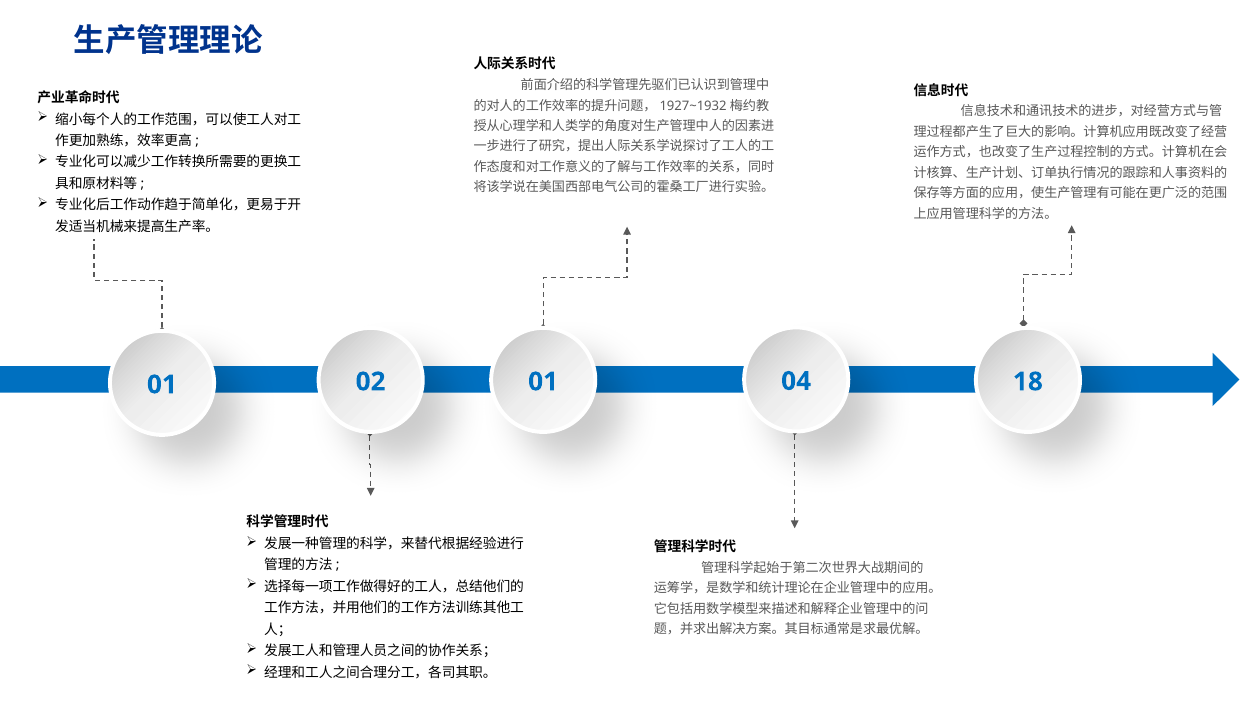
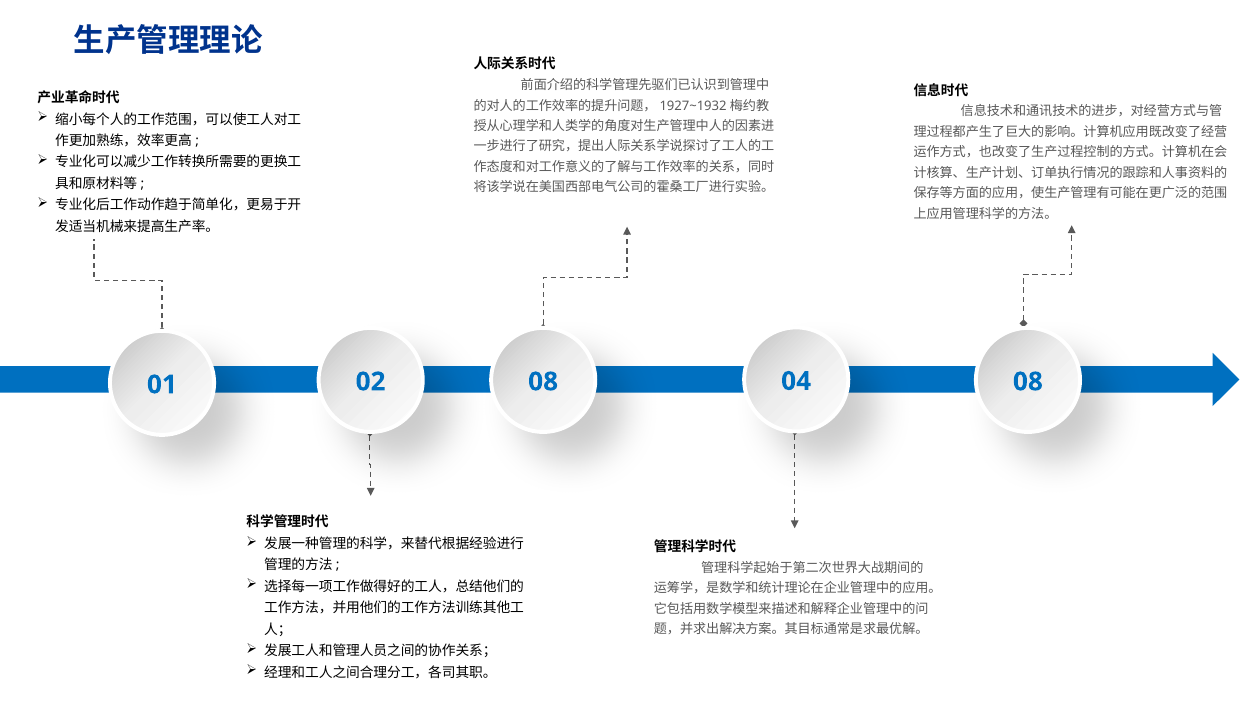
02 01: 01 -> 08
04 18: 18 -> 08
